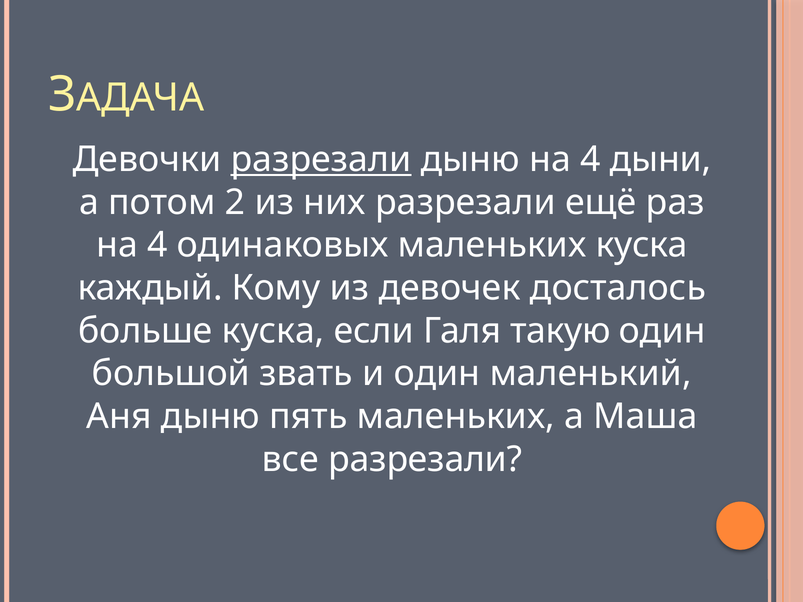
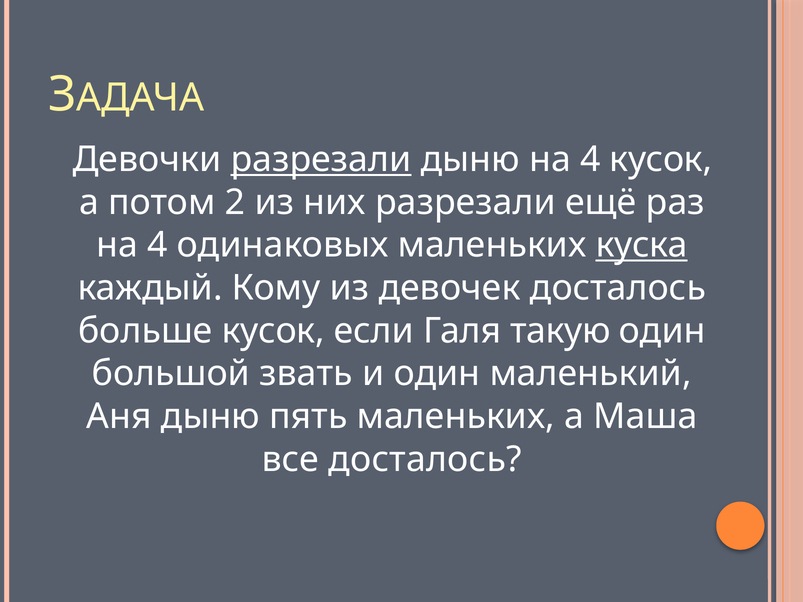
4 дыни: дыни -> кусок
куска at (642, 245) underline: none -> present
больше куска: куска -> кусок
все разрезали: разрезали -> досталось
